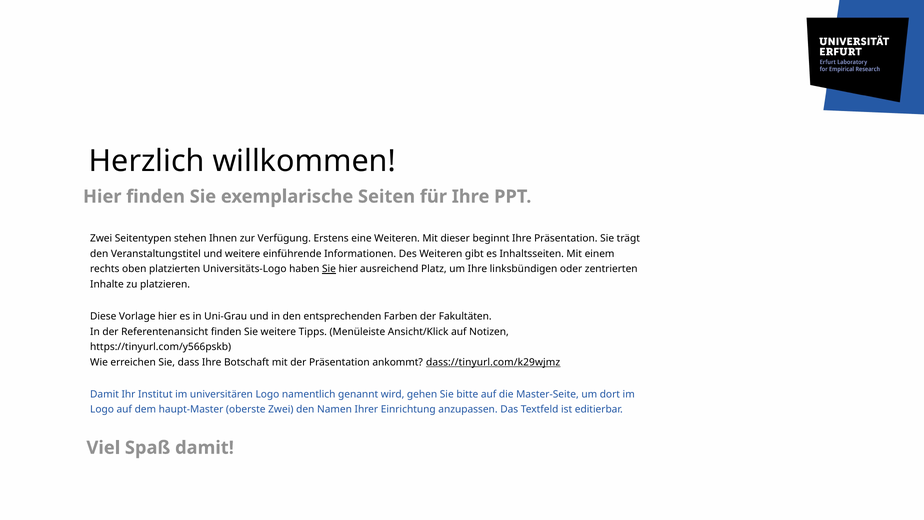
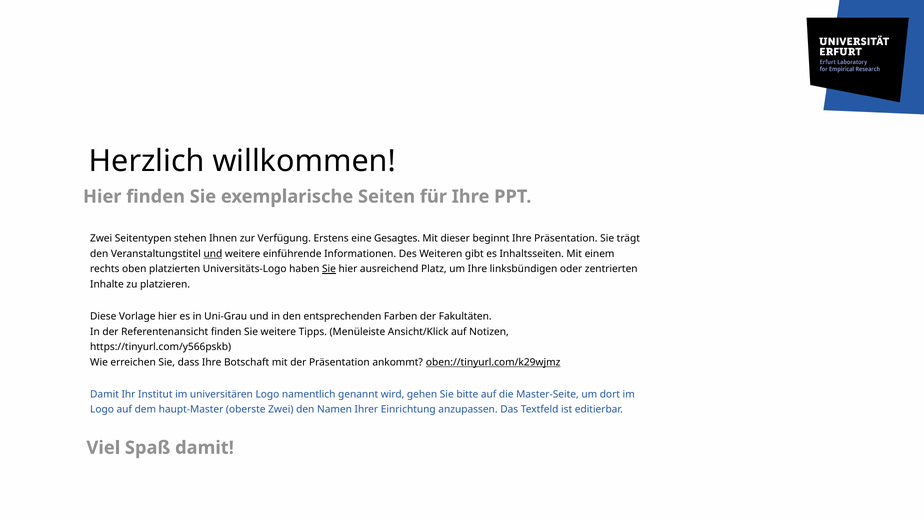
eine Weiteren: Weiteren -> Gesagtes
und at (213, 254) underline: none -> present
dass://tinyurl.com/k29wjmz: dass://tinyurl.com/k29wjmz -> oben://tinyurl.com/k29wjmz
